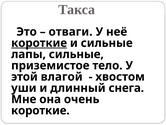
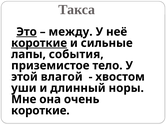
Это underline: none -> present
отваги: отваги -> между
лапы сильные: сильные -> события
снега: снега -> норы
